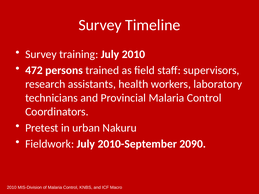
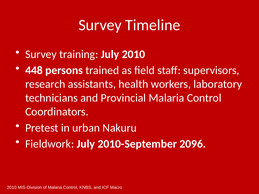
472: 472 -> 448
2090: 2090 -> 2096
